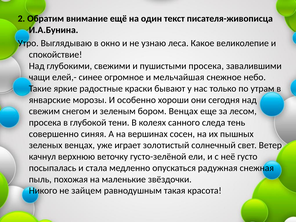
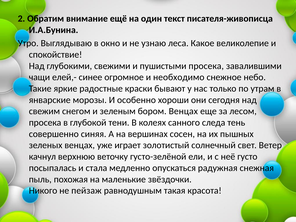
мельчайшая: мельчайшая -> необходимо
зайцем: зайцем -> пейзаж
